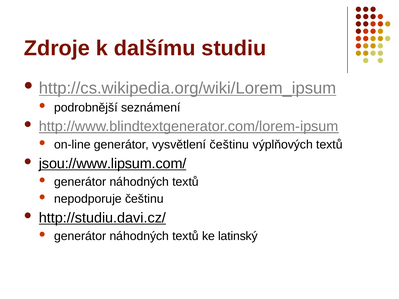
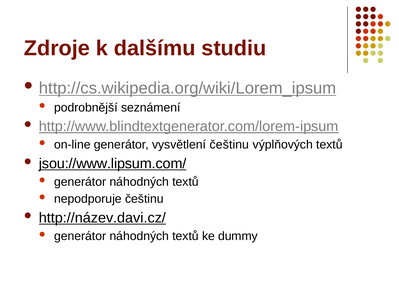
http://studiu.davi.cz/: http://studiu.davi.cz/ -> http://název.davi.cz/
latinský: latinský -> dummy
